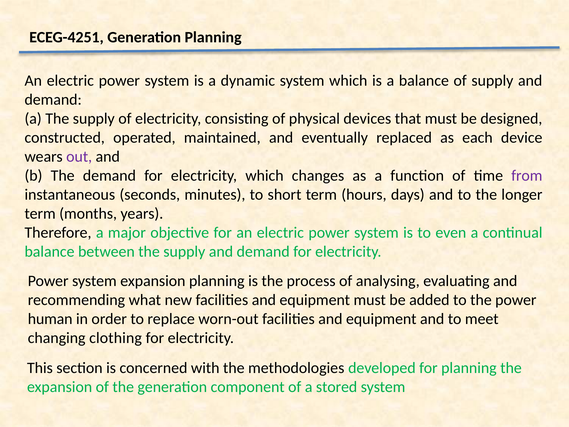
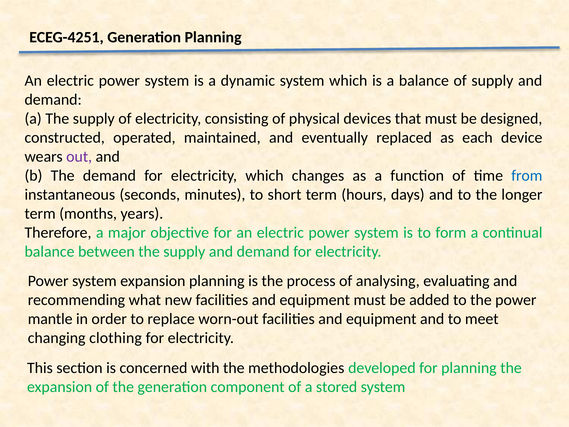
from colour: purple -> blue
even: even -> form
human: human -> mantle
